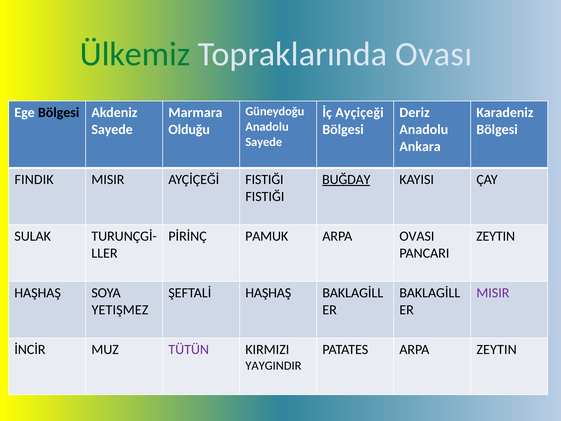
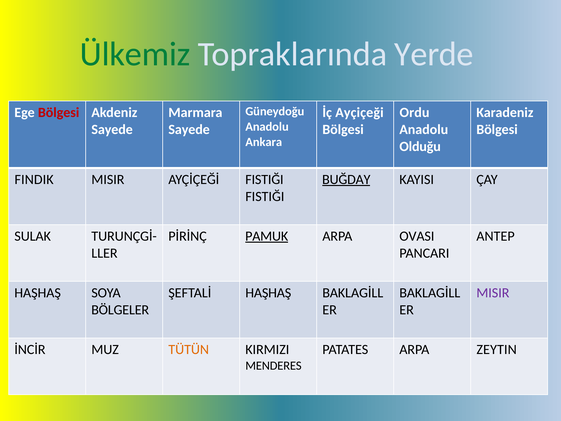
Ovası: Ovası -> Yerde
Bölgesi at (59, 112) colour: black -> red
Deriz: Deriz -> Ordu
Olduğu at (189, 129): Olduğu -> Sayede
Sayede at (264, 142): Sayede -> Ankara
Ankara: Ankara -> Olduğu
PAMUK underline: none -> present
ZEYTIN at (496, 236): ZEYTIN -> ANTEP
YETIŞMEZ: YETIŞMEZ -> BÖLGELER
TÜTÜN colour: purple -> orange
YAYGINDIR: YAYGINDIR -> MENDERES
